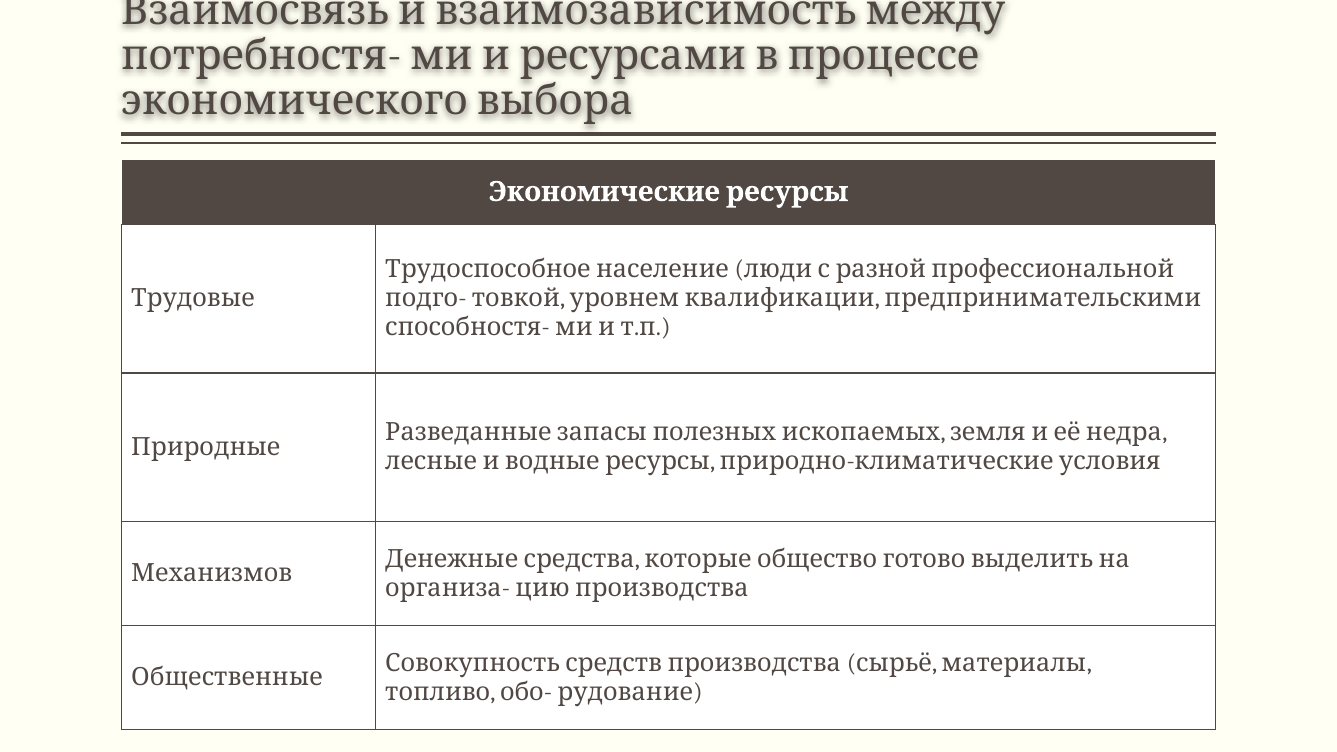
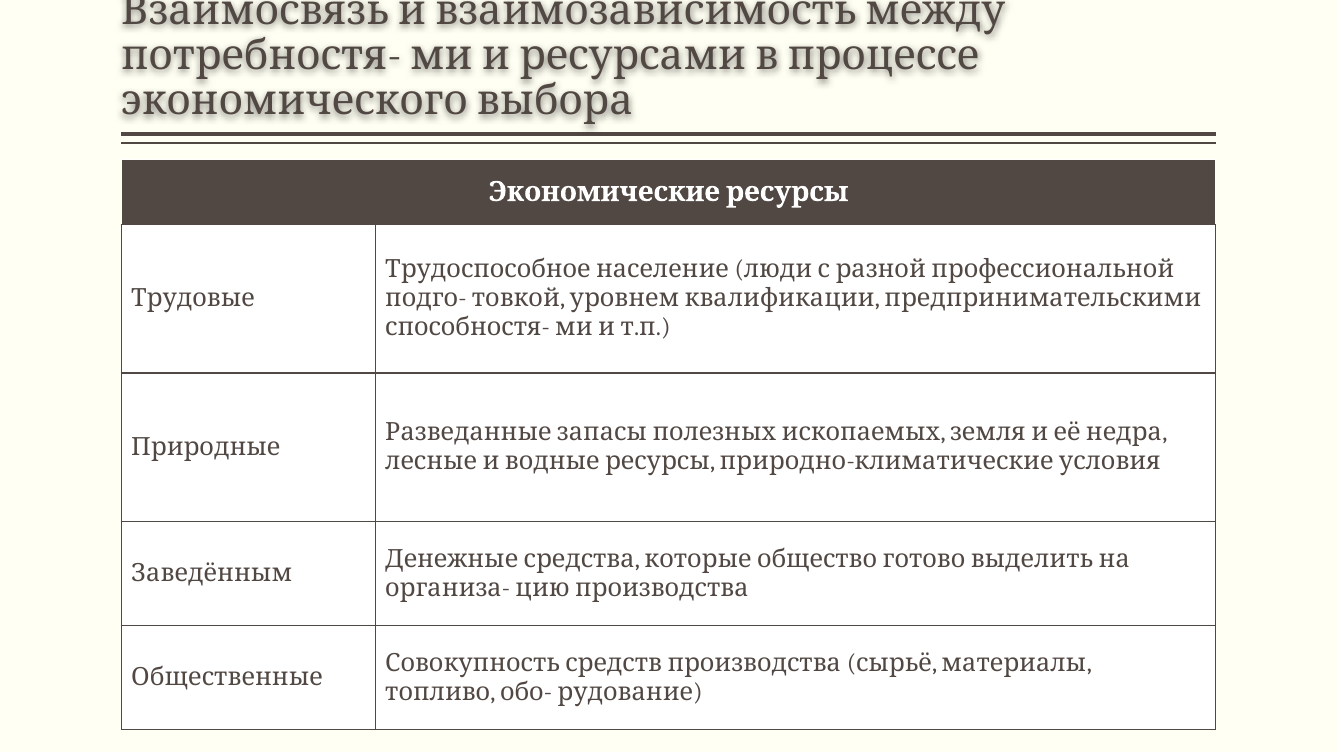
Механизмов: Механизмов -> Заведённым
